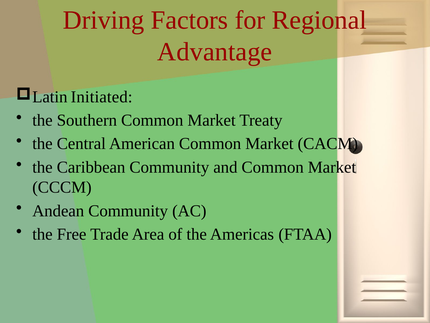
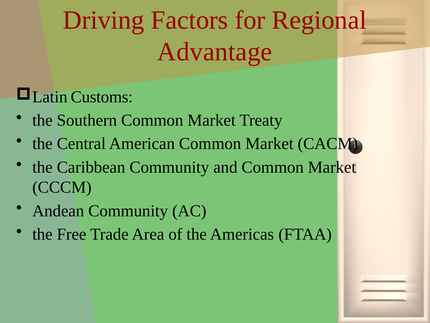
Initiated: Initiated -> Customs
